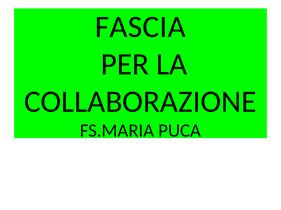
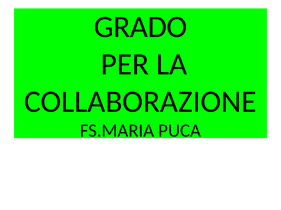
FASCIA: FASCIA -> GRADO
